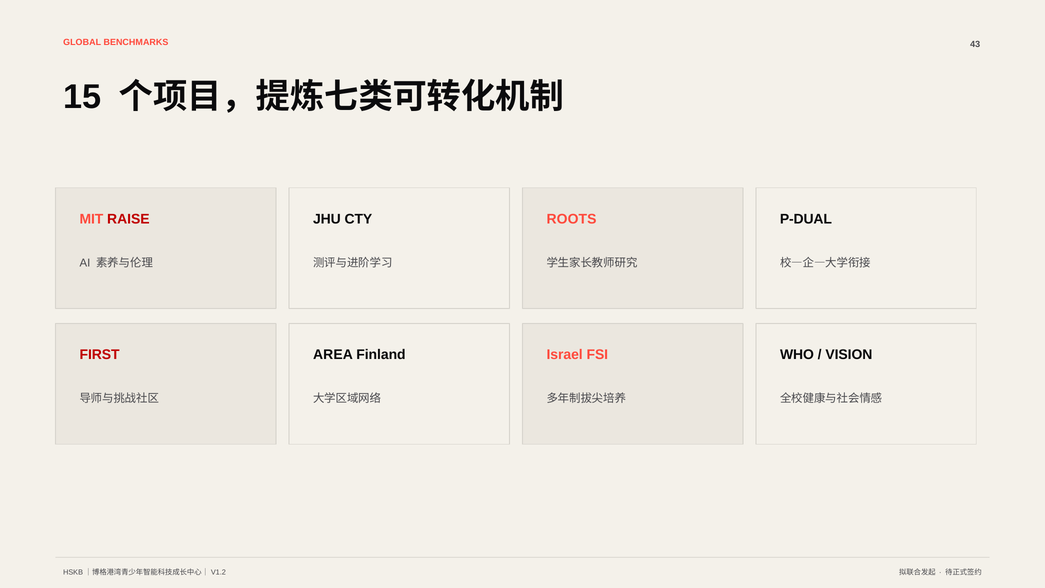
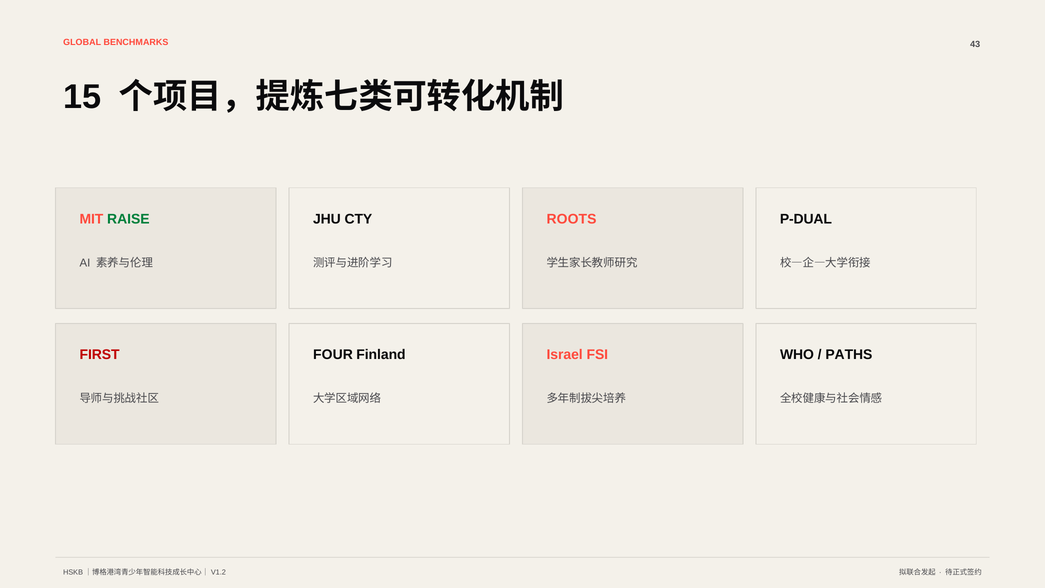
RAISE colour: red -> green
AREA: AREA -> FOUR
VISION: VISION -> PATHS
